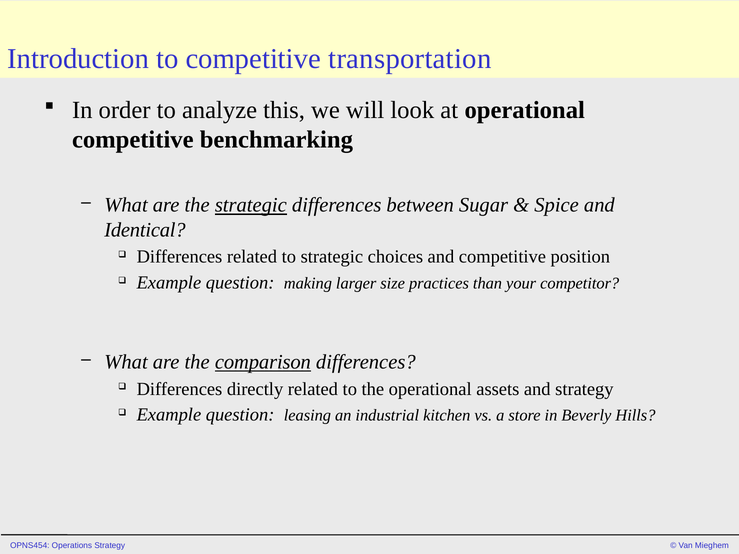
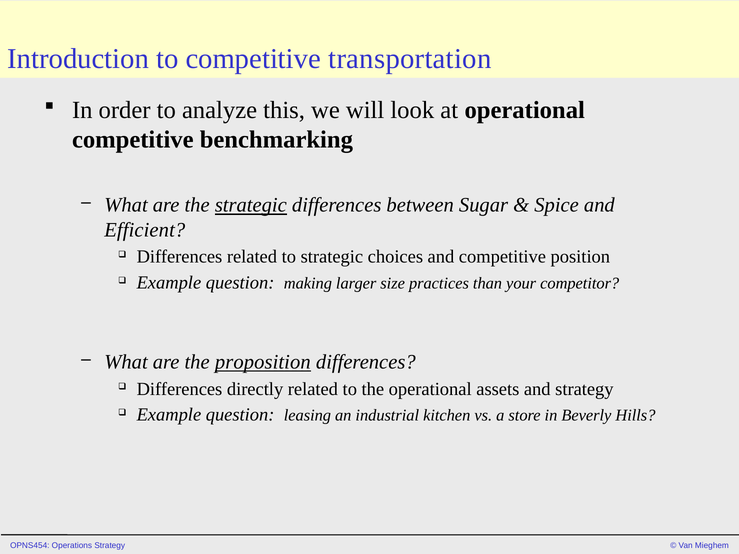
Identical: Identical -> Efficient
comparison: comparison -> proposition
